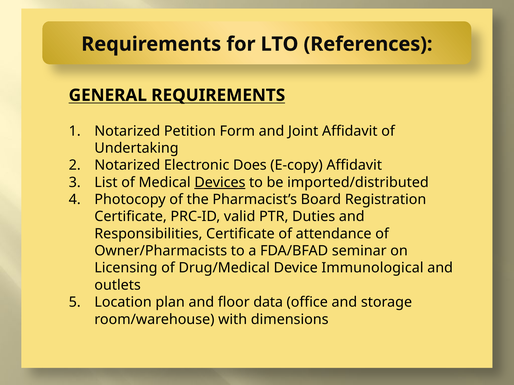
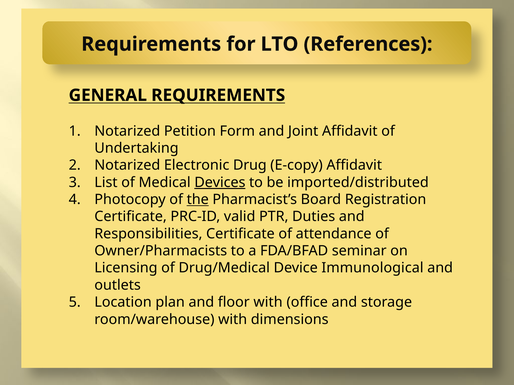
Does: Does -> Drug
the underline: none -> present
floor data: data -> with
